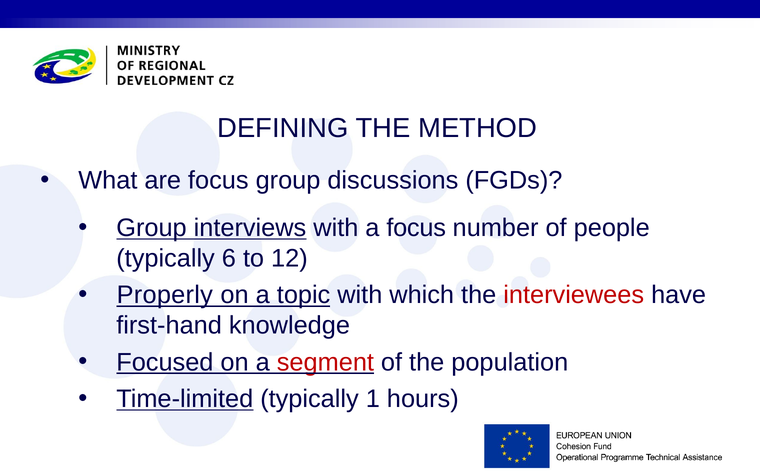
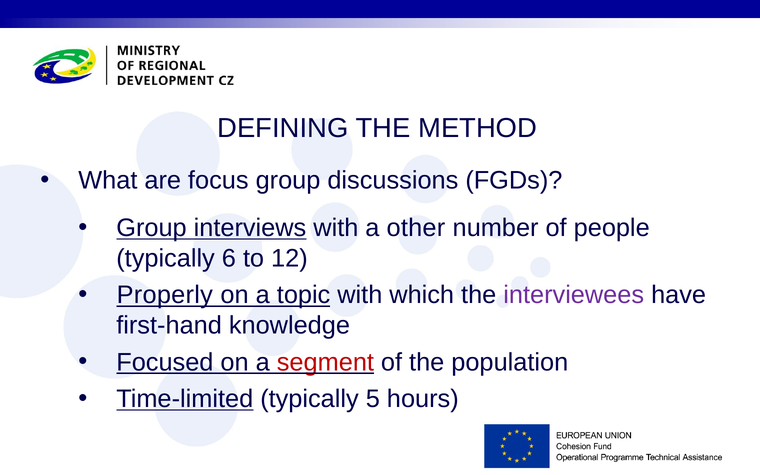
a focus: focus -> other
interviewees colour: red -> purple
1: 1 -> 5
